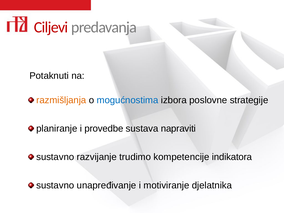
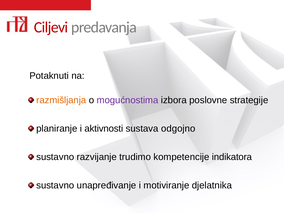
mogućnostima colour: blue -> purple
provedbe: provedbe -> aktivnosti
napraviti: napraviti -> odgojno
